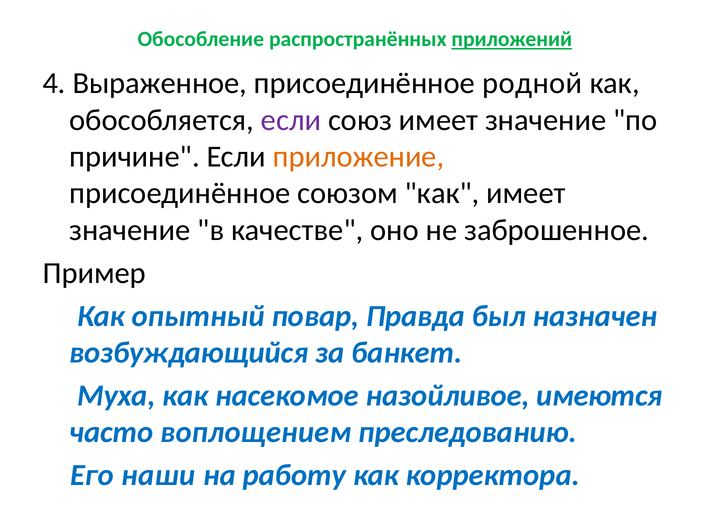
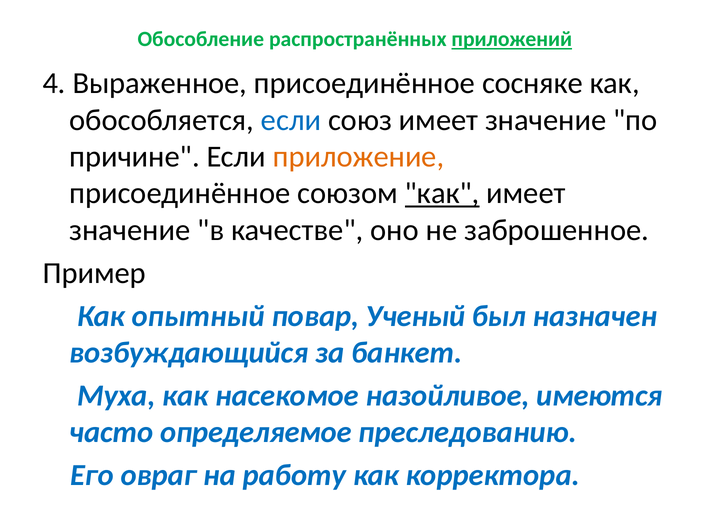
родной: родной -> сосняке
если at (291, 120) colour: purple -> blue
как at (442, 194) underline: none -> present
Правда: Правда -> Ученый
воплощением: воплощением -> определяемое
наши: наши -> овраг
